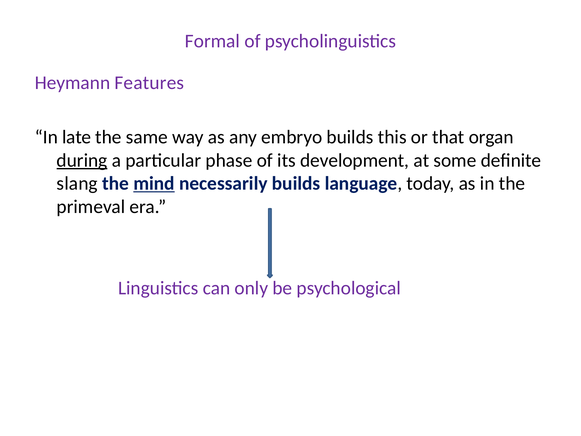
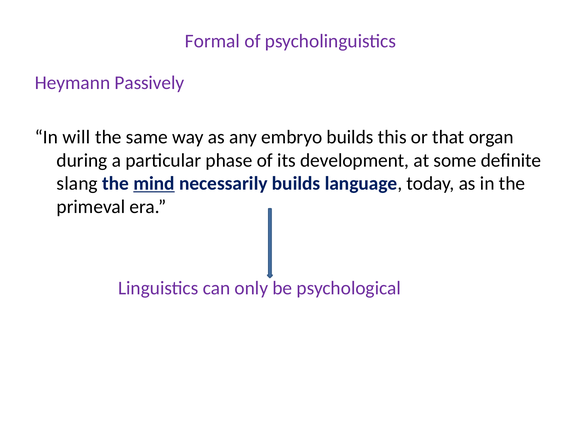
Features: Features -> Passively
late: late -> will
during underline: present -> none
